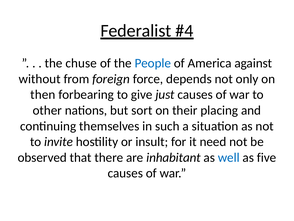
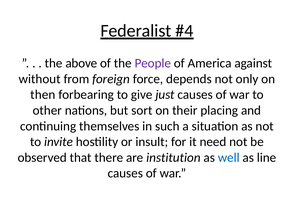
chuse: chuse -> above
People colour: blue -> purple
inhabitant: inhabitant -> institution
five: five -> line
